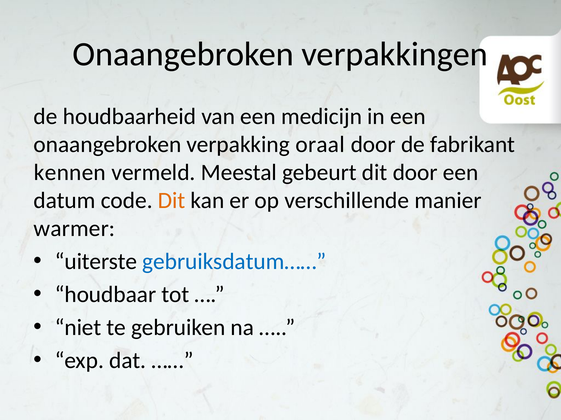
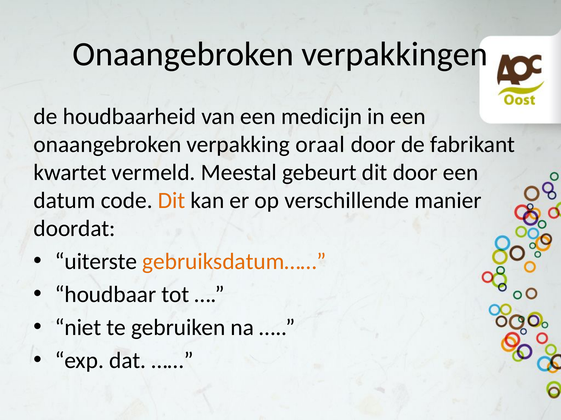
kennen: kennen -> kwartet
warmer: warmer -> doordat
gebruiksdatum…… colour: blue -> orange
